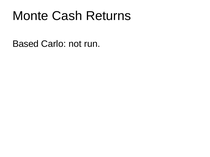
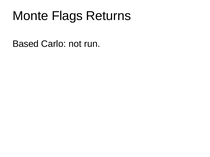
Cash: Cash -> Flags
